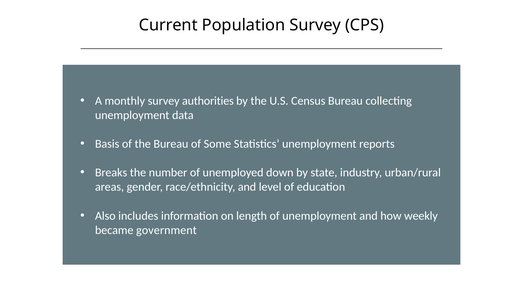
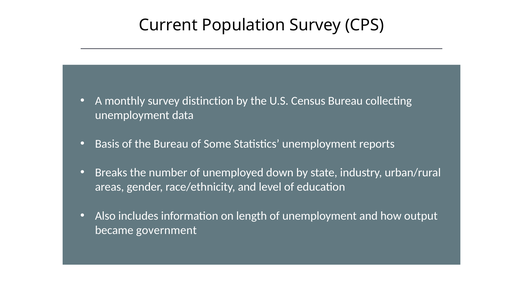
authorities: authorities -> distinction
weekly: weekly -> output
